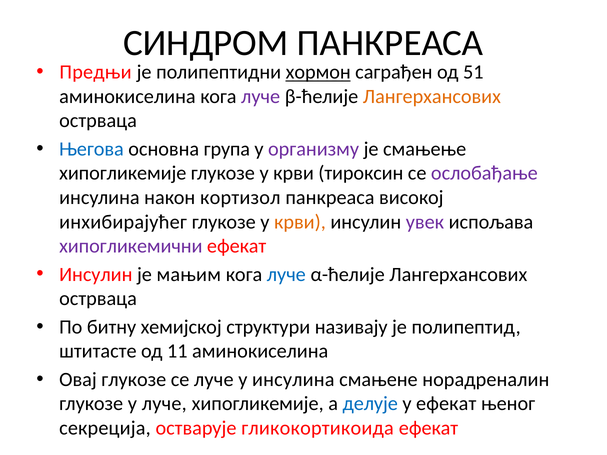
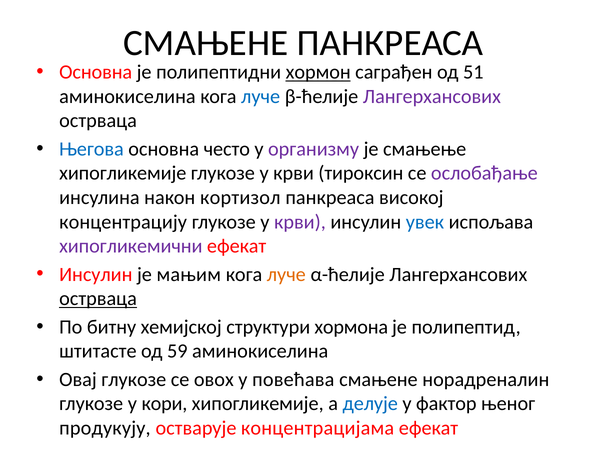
СИНДРОМ at (206, 43): СИНДРОМ -> СМАЊЕНЕ
Предњи at (96, 72): Предњи -> Основна
луче at (261, 97) colour: purple -> blue
Лангерхансових at (432, 97) colour: orange -> purple
група: група -> често
инхибирајућег: инхибирајућег -> концентрацију
крви at (300, 222) colour: orange -> purple
увек colour: purple -> blue
луче at (286, 275) colour: blue -> orange
острваца at (98, 299) underline: none -> present
називају: називају -> хормона
11: 11 -> 59
се луче: луче -> овох
у инсулина: инсулина -> повећава
у луче: луче -> кори
у ефекат: ефекат -> фактор
секреција: секреција -> продукују
гликокортикоида: гликокортикоида -> концентрацијама
